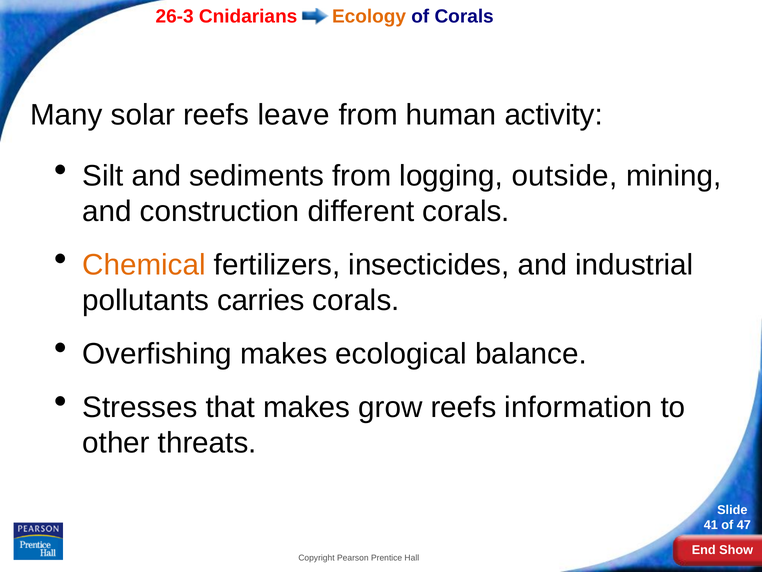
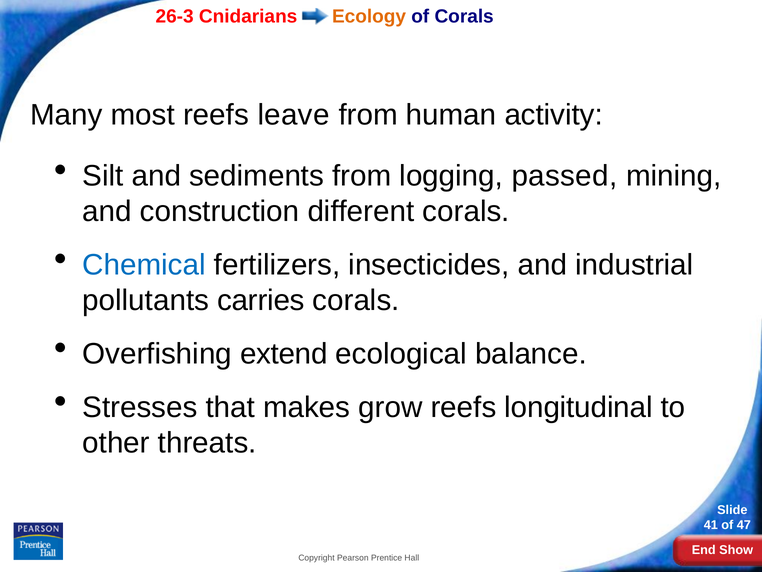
solar: solar -> most
outside: outside -> passed
Chemical colour: orange -> blue
Overfishing makes: makes -> extend
information: information -> longitudinal
